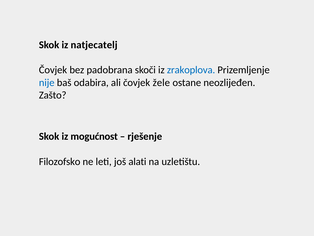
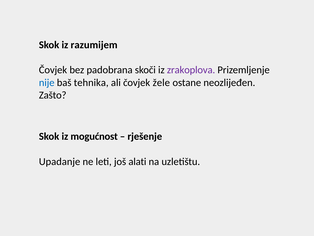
natjecatelj: natjecatelj -> razumijem
zrakoplova colour: blue -> purple
odabira: odabira -> tehnika
Filozofsko: Filozofsko -> Upadanje
